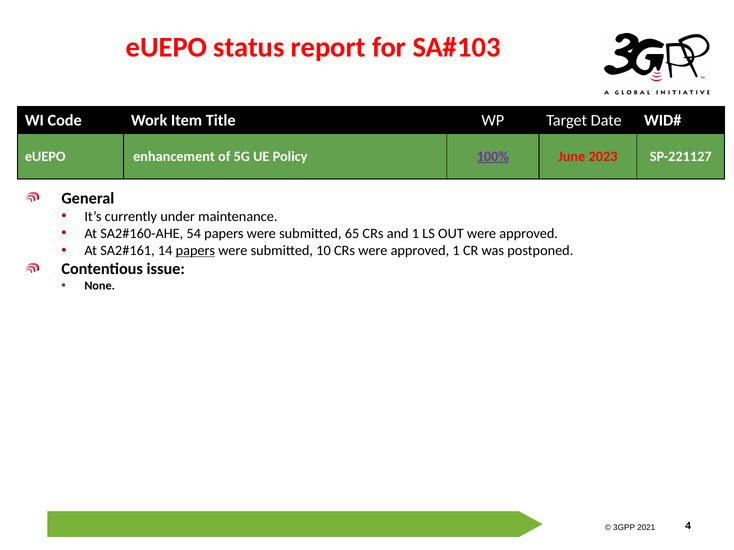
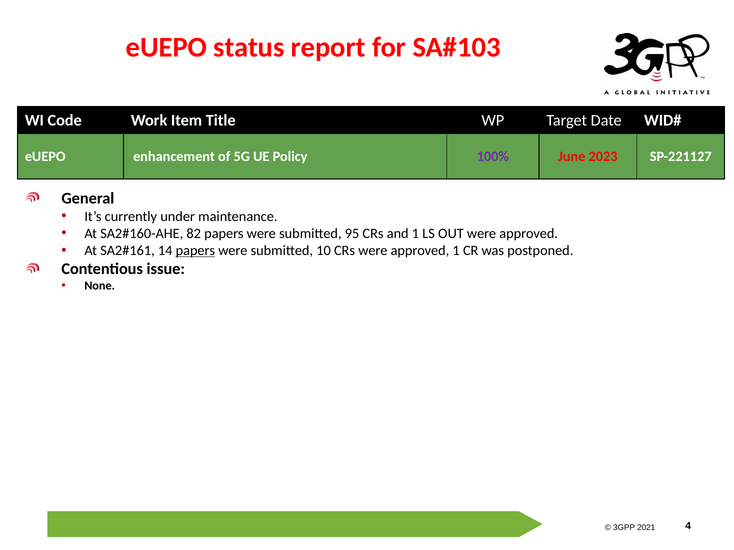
100% underline: present -> none
54: 54 -> 82
65: 65 -> 95
